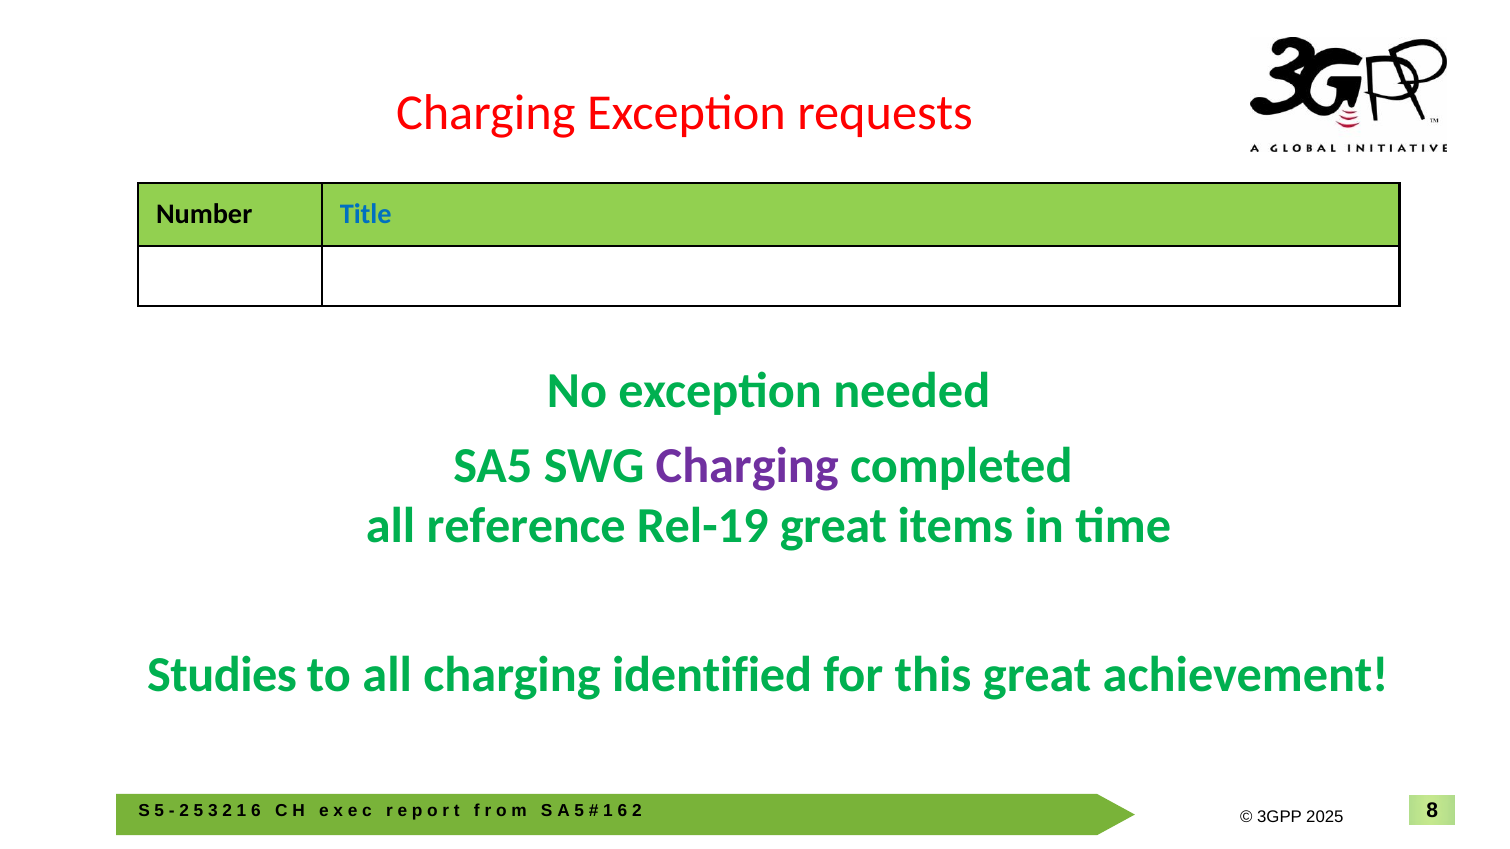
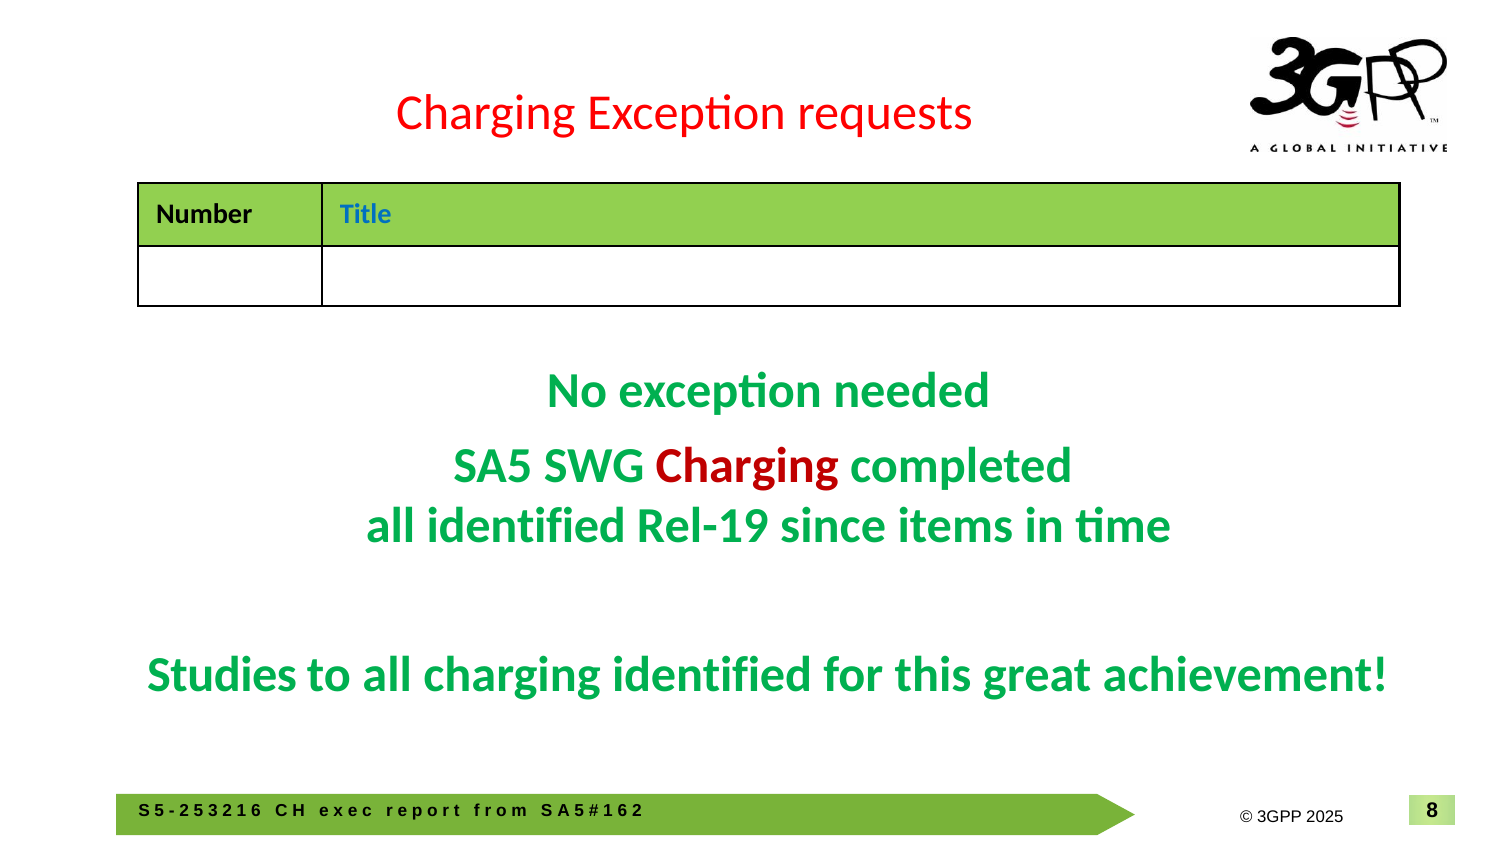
Charging at (747, 466) colour: purple -> red
all reference: reference -> identified
Rel-19 great: great -> since
